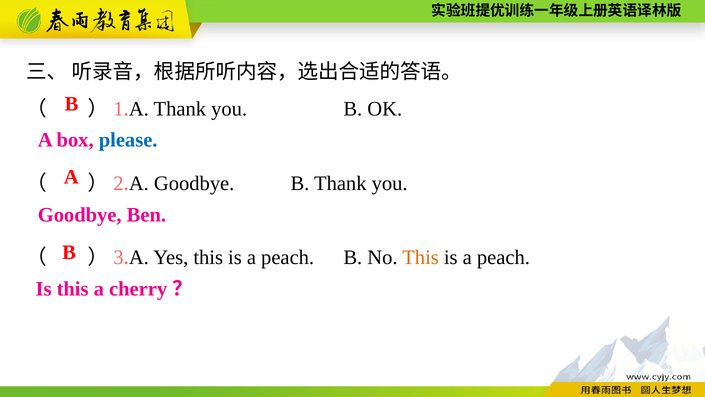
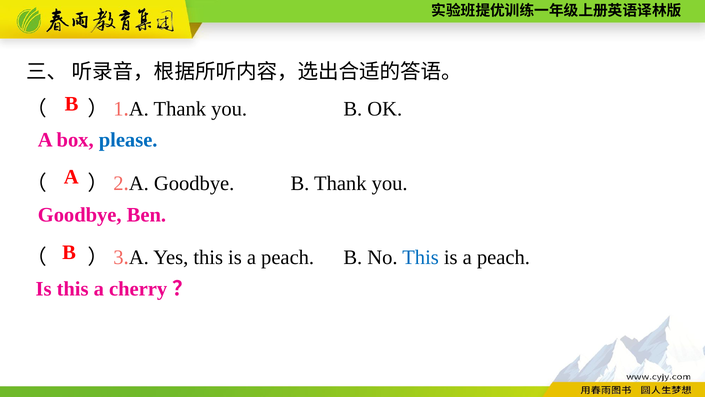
This at (421, 257) colour: orange -> blue
